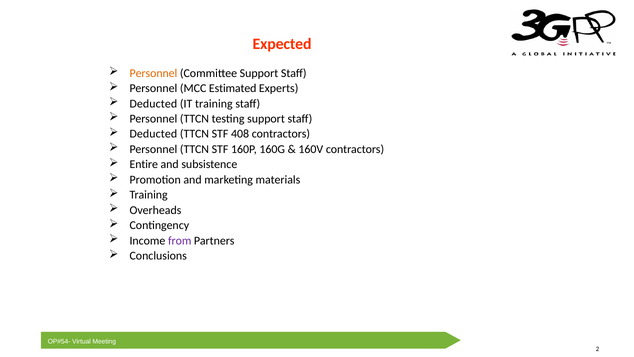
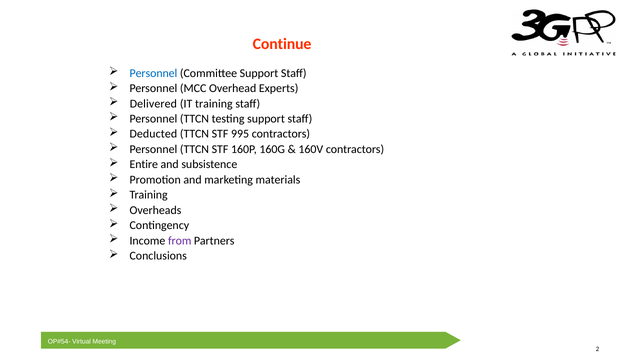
Expected: Expected -> Continue
Personnel at (153, 73) colour: orange -> blue
Estimated: Estimated -> Overhead
Deducted at (153, 103): Deducted -> Delivered
408: 408 -> 995
